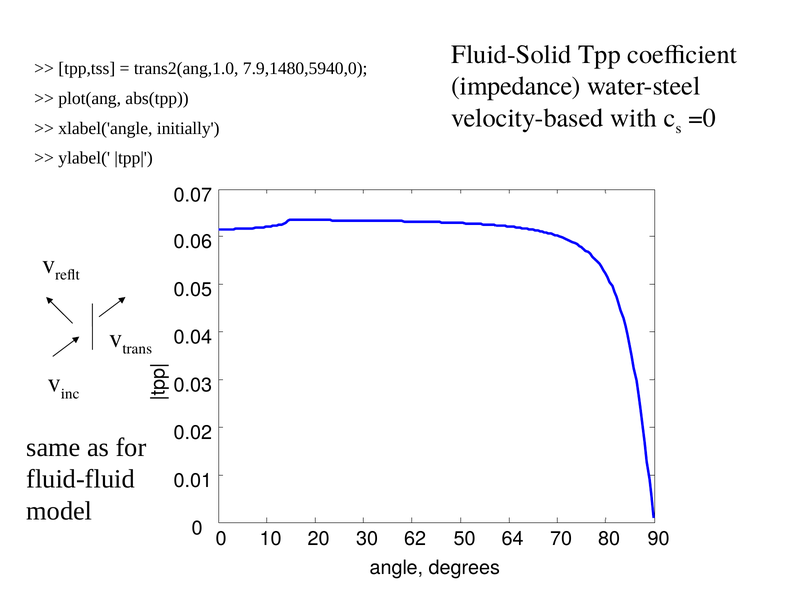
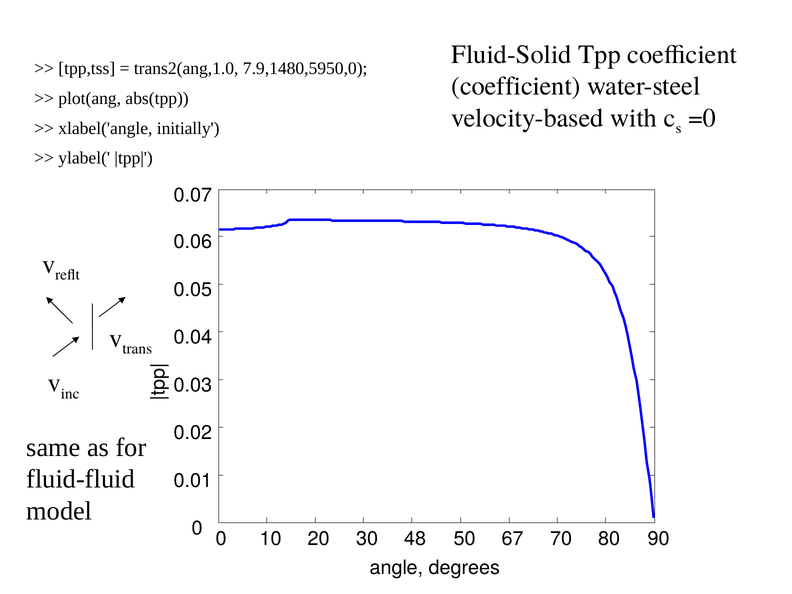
7.9,1480,5940,0: 7.9,1480,5940,0 -> 7.9,1480,5950,0
impedance at (516, 86): impedance -> coefficient
62: 62 -> 48
64: 64 -> 67
